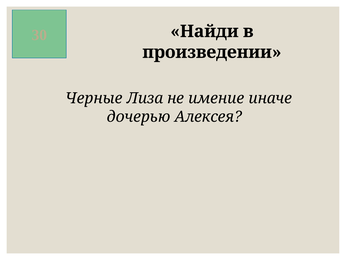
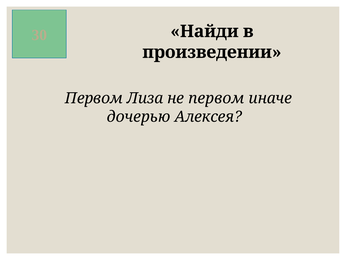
Черные at (94, 98): Черные -> Первом
не имение: имение -> первом
